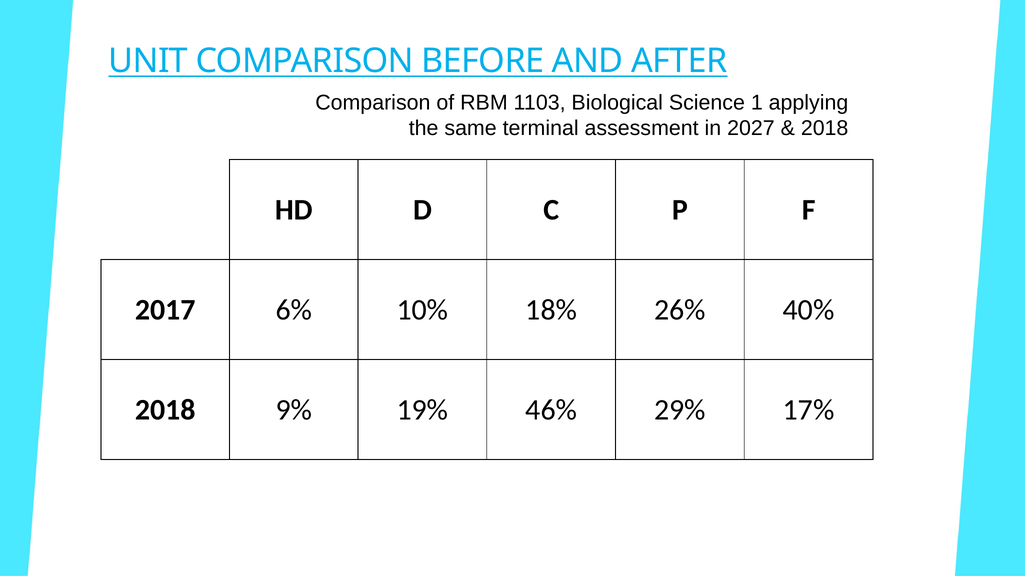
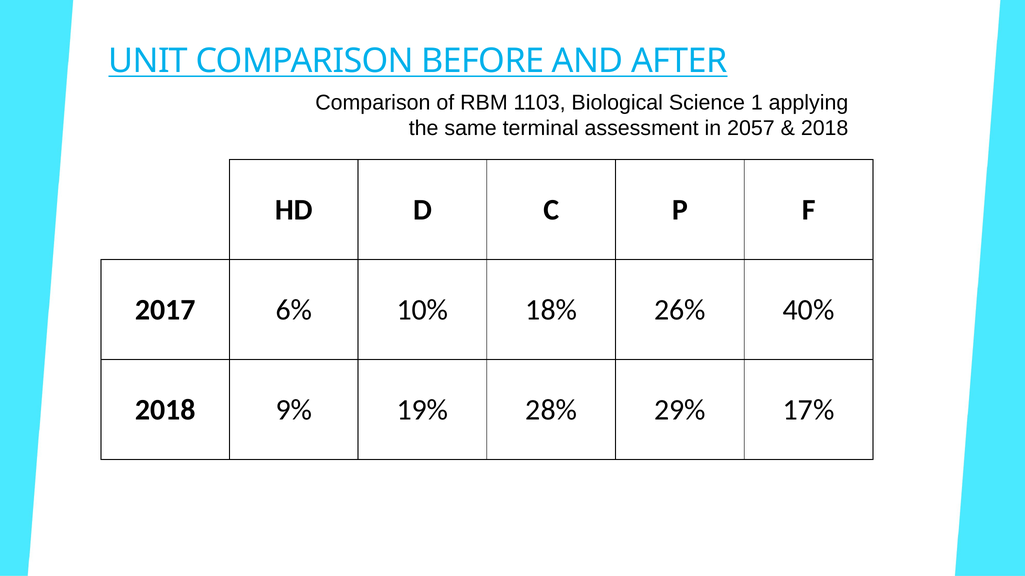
2027: 2027 -> 2057
46%: 46% -> 28%
